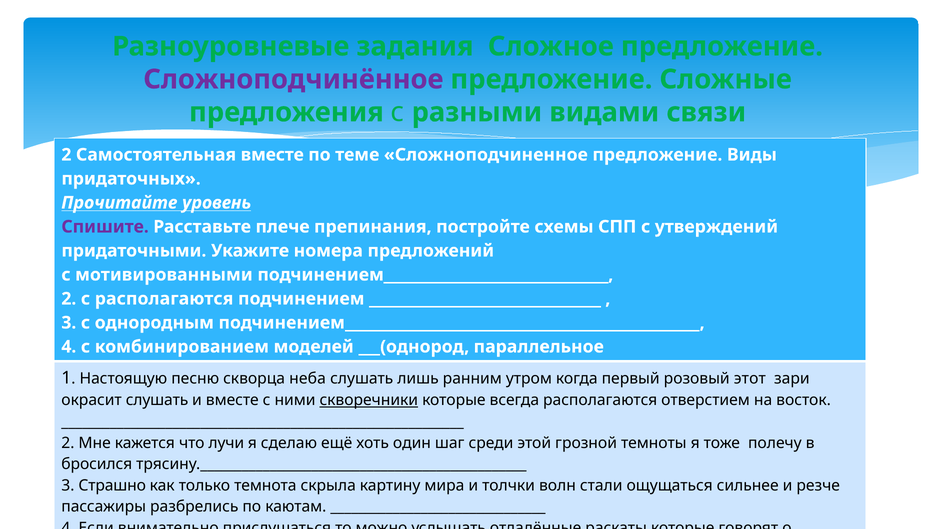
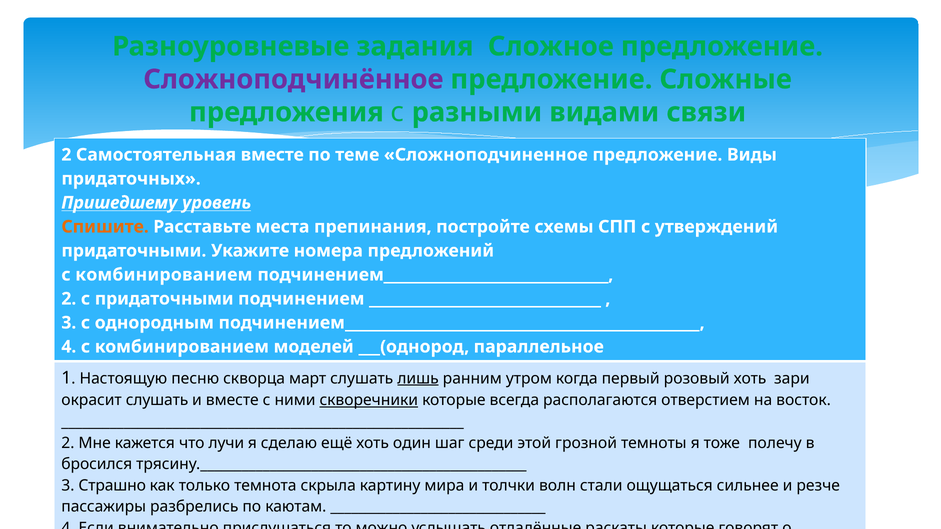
Прочитайте: Прочитайте -> Пришедшему
Спишите colour: purple -> orange
плече: плече -> места
мотивированными at (164, 275): мотивированными -> комбинированием
с располагаются: располагаются -> придаточными
неба: неба -> март
лишь underline: none -> present
розовый этот: этот -> хоть
